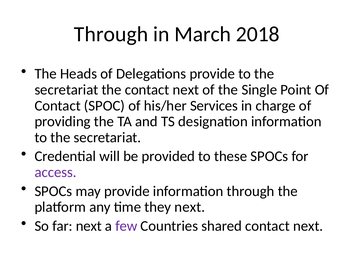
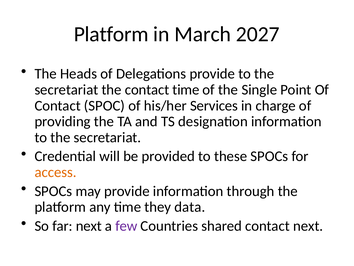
Through at (111, 34): Through -> Platform
2018: 2018 -> 2027
the contact next: next -> time
access colour: purple -> orange
they next: next -> data
